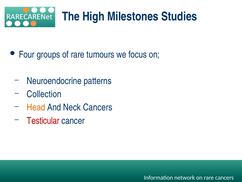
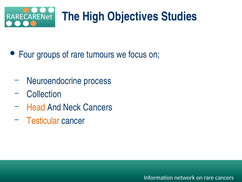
Milestones: Milestones -> Objectives
patterns: patterns -> process
Testicular colour: red -> orange
